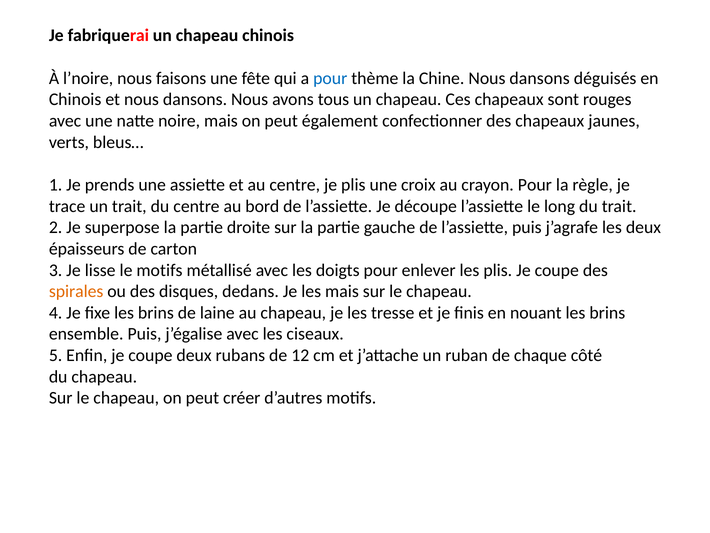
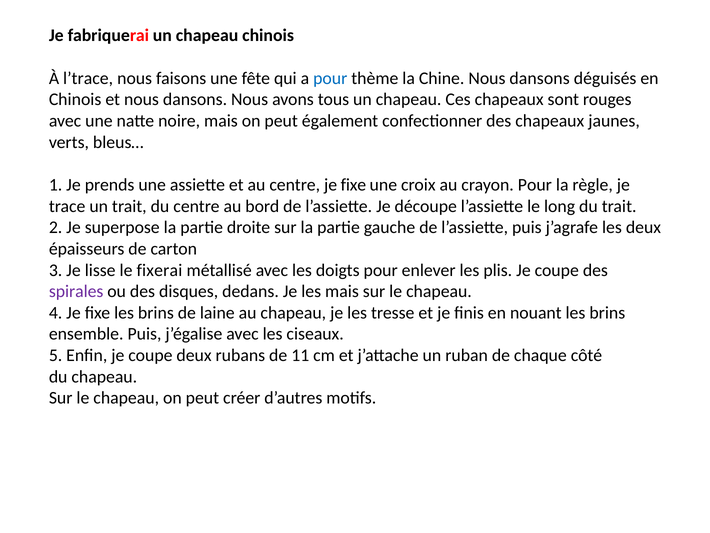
l’noire: l’noire -> l’trace
centre je plis: plis -> fixe
le motifs: motifs -> fixerai
spirales colour: orange -> purple
12: 12 -> 11
